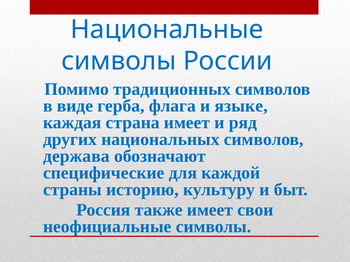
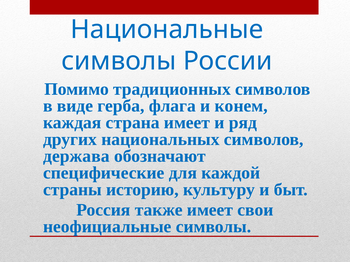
языке: языке -> конем
